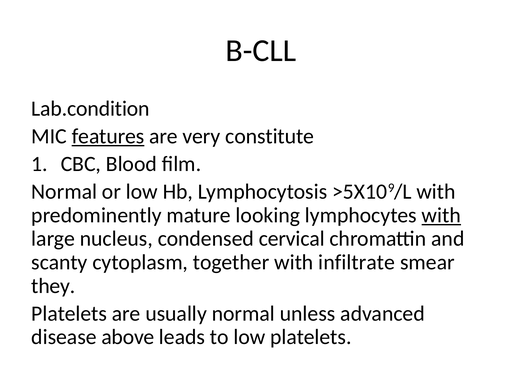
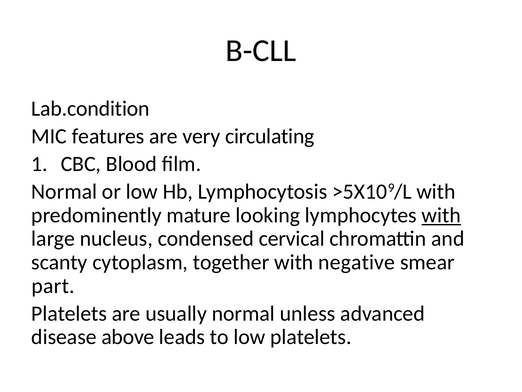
features underline: present -> none
constitute: constitute -> circulating
infiltrate: infiltrate -> negative
they: they -> part
